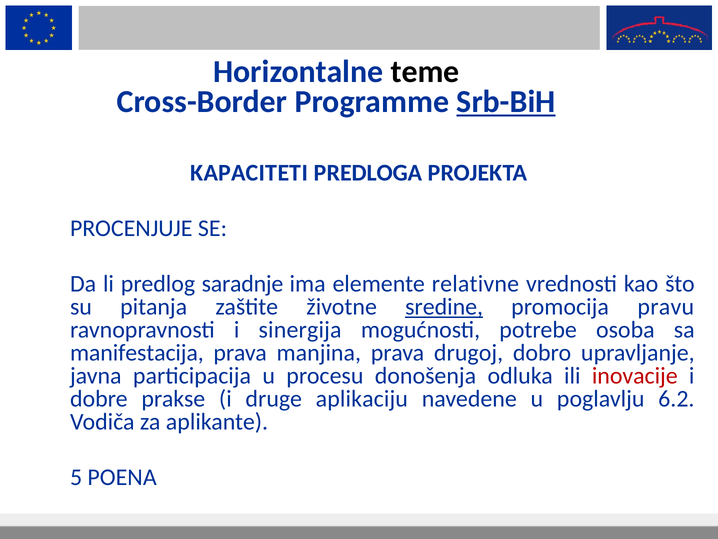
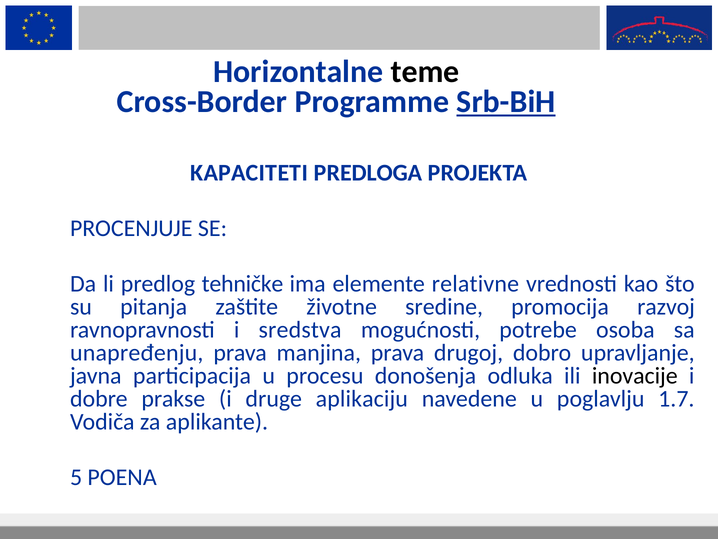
saradnje: saradnje -> tehničke
sredine underline: present -> none
pravu: pravu -> razvoj
sinergija: sinergija -> sredstva
manifestacija: manifestacija -> unapređenju
inovacije colour: red -> black
6.2: 6.2 -> 1.7
